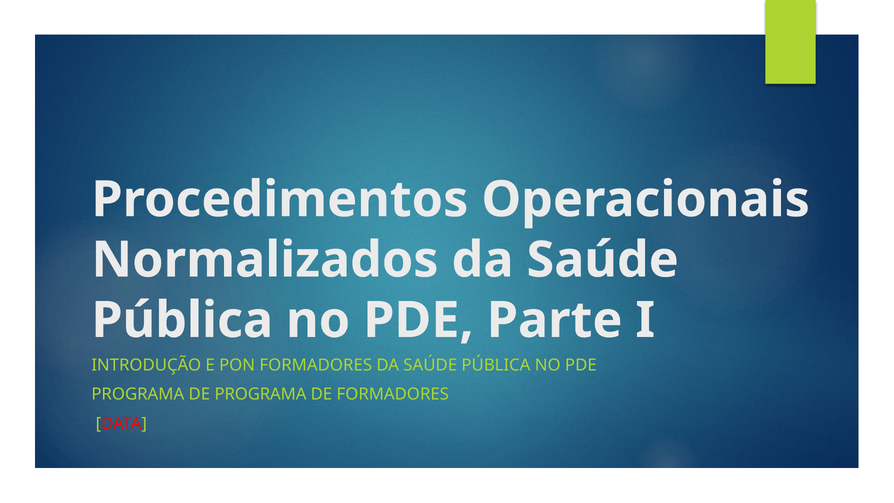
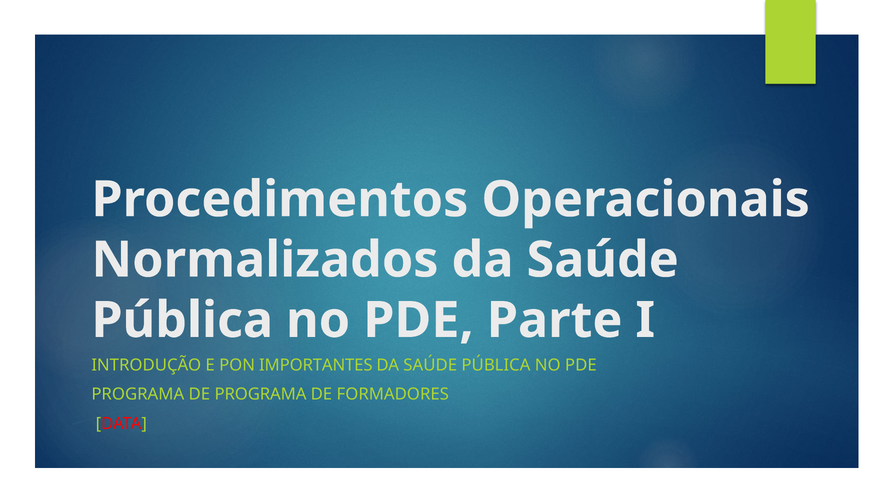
PON FORMADORES: FORMADORES -> IMPORTANTES
